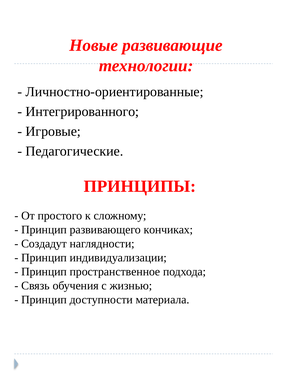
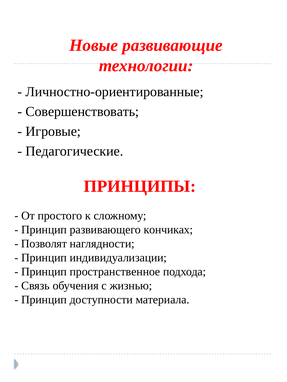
Интегрированного: Интегрированного -> Совершенствовать
Создадут: Создадут -> Позволят
